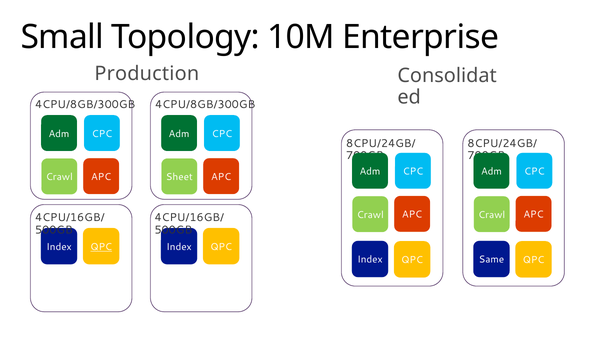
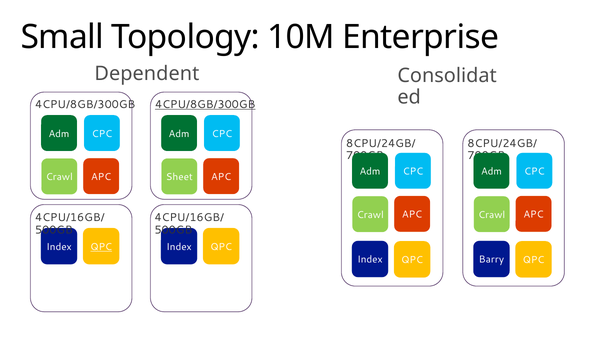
Production: Production -> Dependent
4CPU/8GB/300GB at (205, 104) underline: none -> present
Same: Same -> Barry
